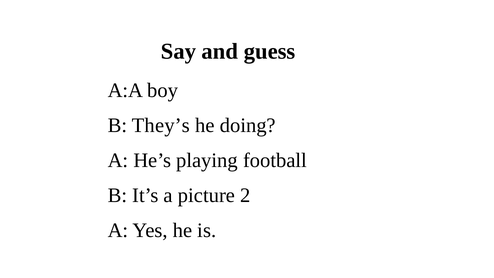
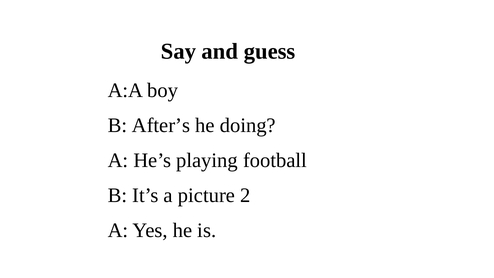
They’s: They’s -> After’s
